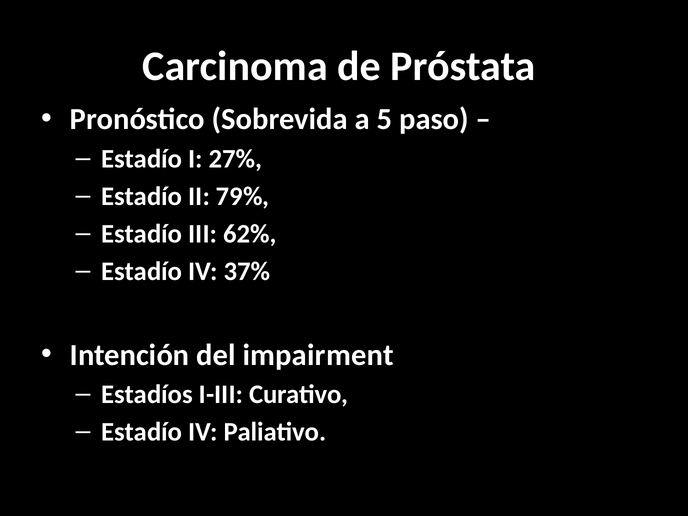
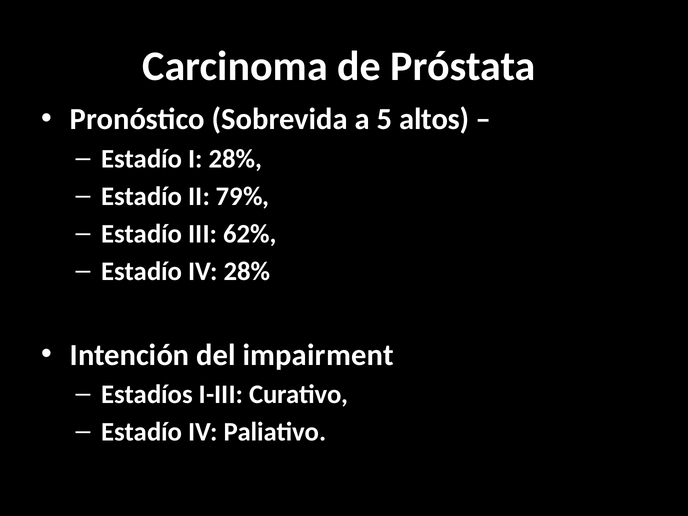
paso: paso -> altos
I 27%: 27% -> 28%
IV 37%: 37% -> 28%
